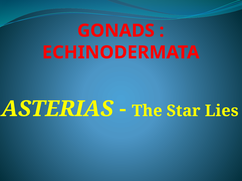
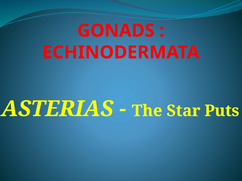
Lies: Lies -> Puts
